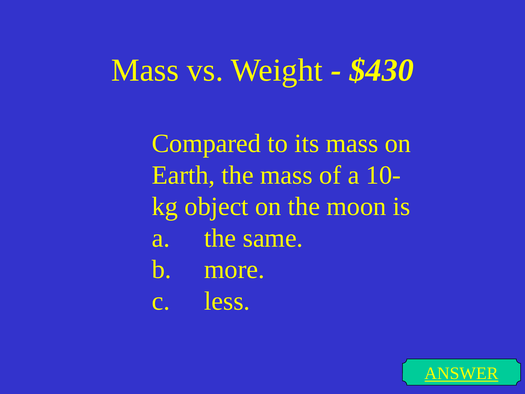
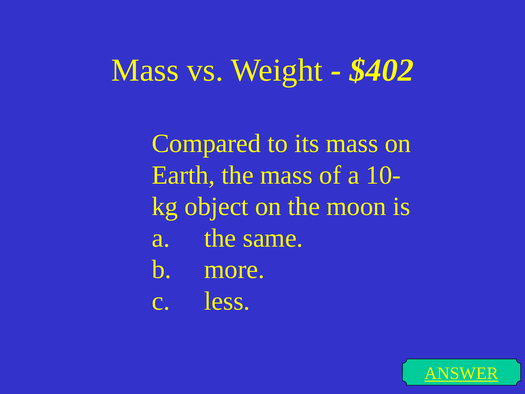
$430: $430 -> $402
